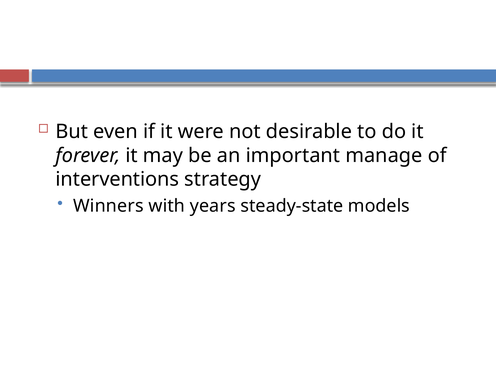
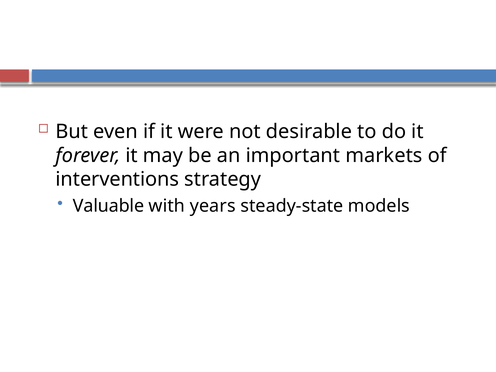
manage: manage -> markets
Winners: Winners -> Valuable
